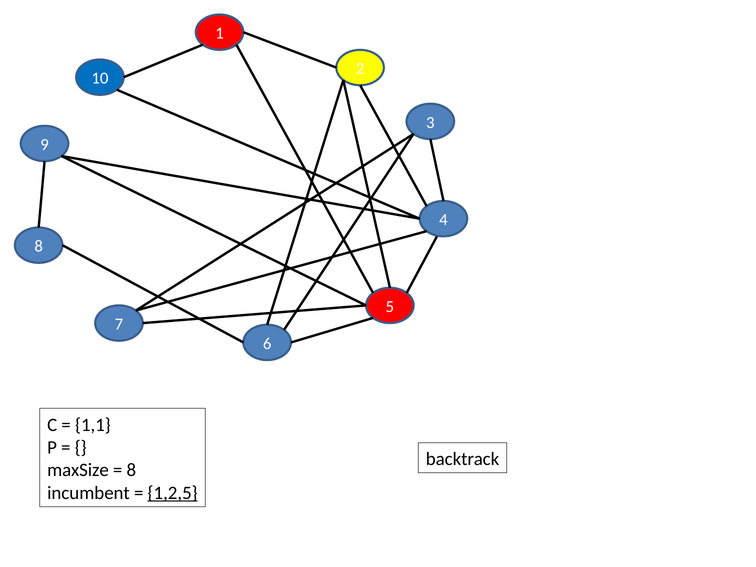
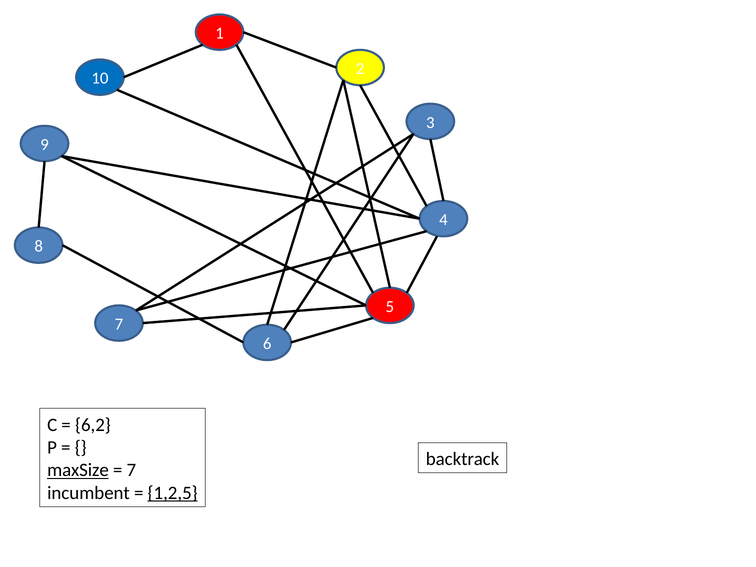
1,1: 1,1 -> 6,2
maxSize underline: none -> present
8 at (131, 470): 8 -> 7
